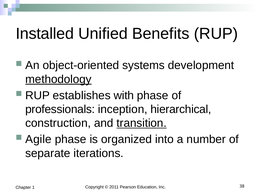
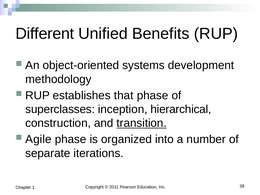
Installed: Installed -> Different
methodology underline: present -> none
with: with -> that
professionals: professionals -> superclasses
